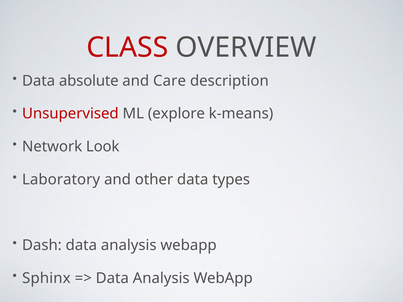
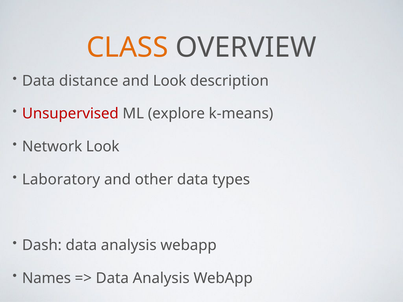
CLASS colour: red -> orange
absolute: absolute -> distance
and Care: Care -> Look
Sphinx: Sphinx -> Names
